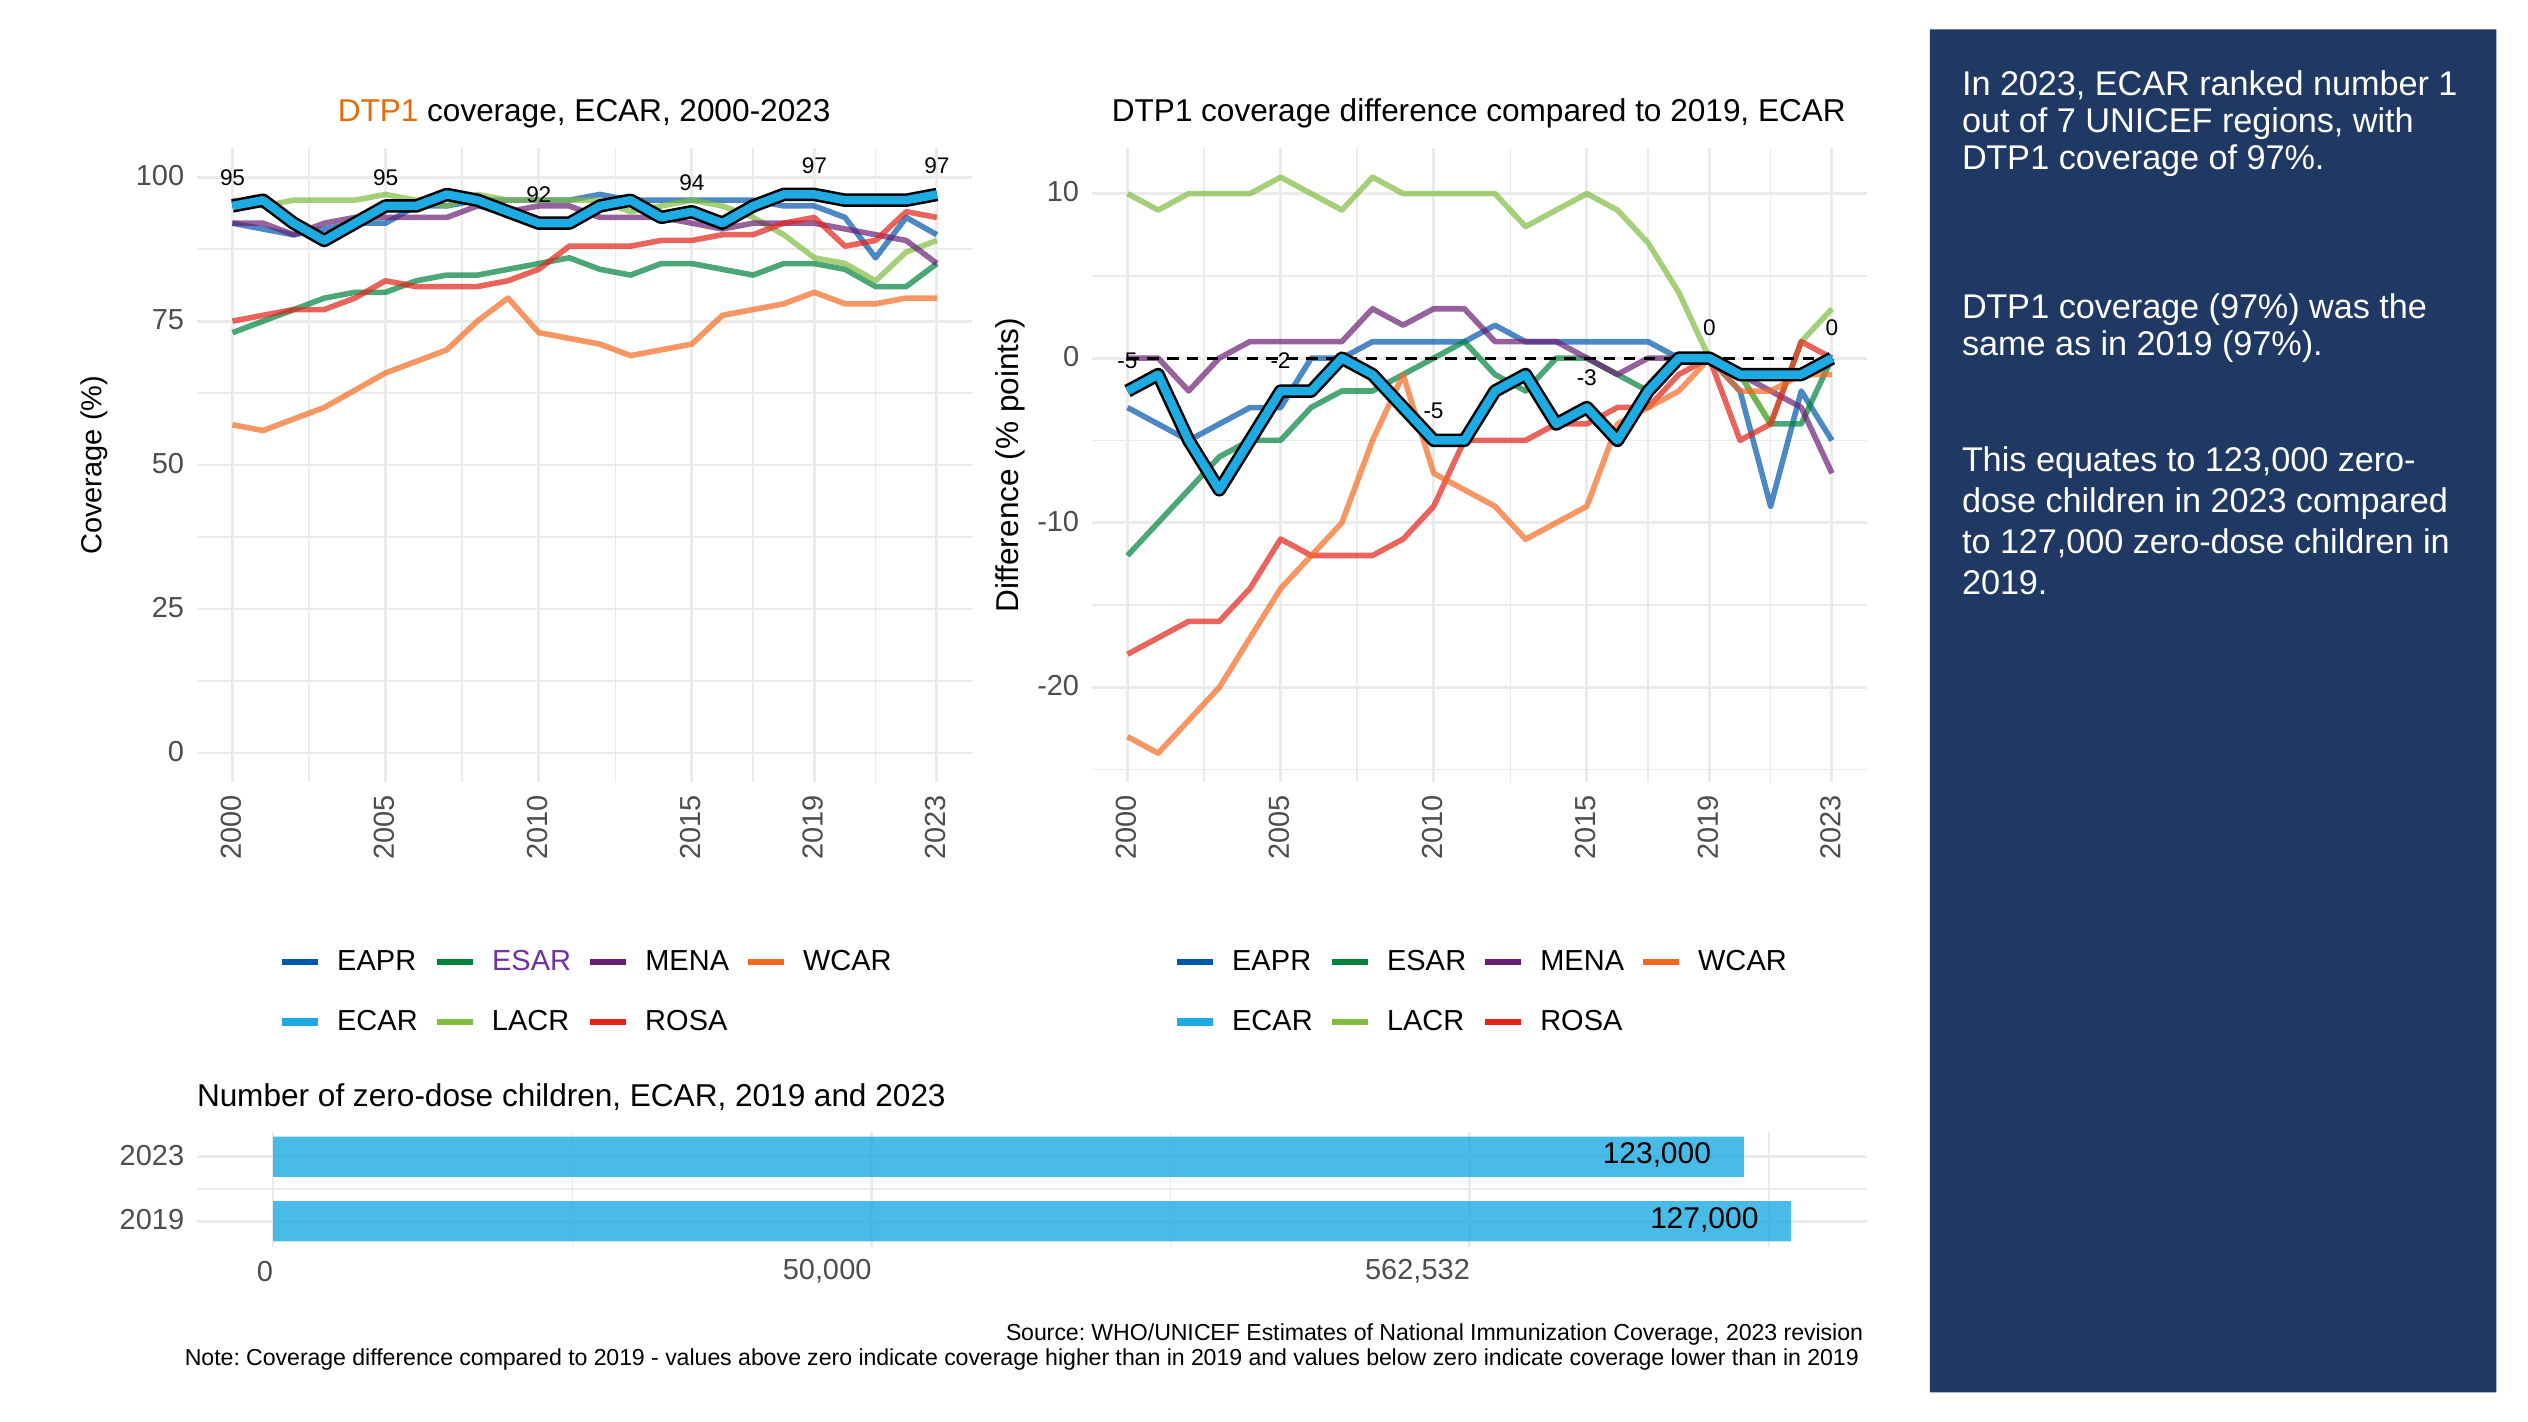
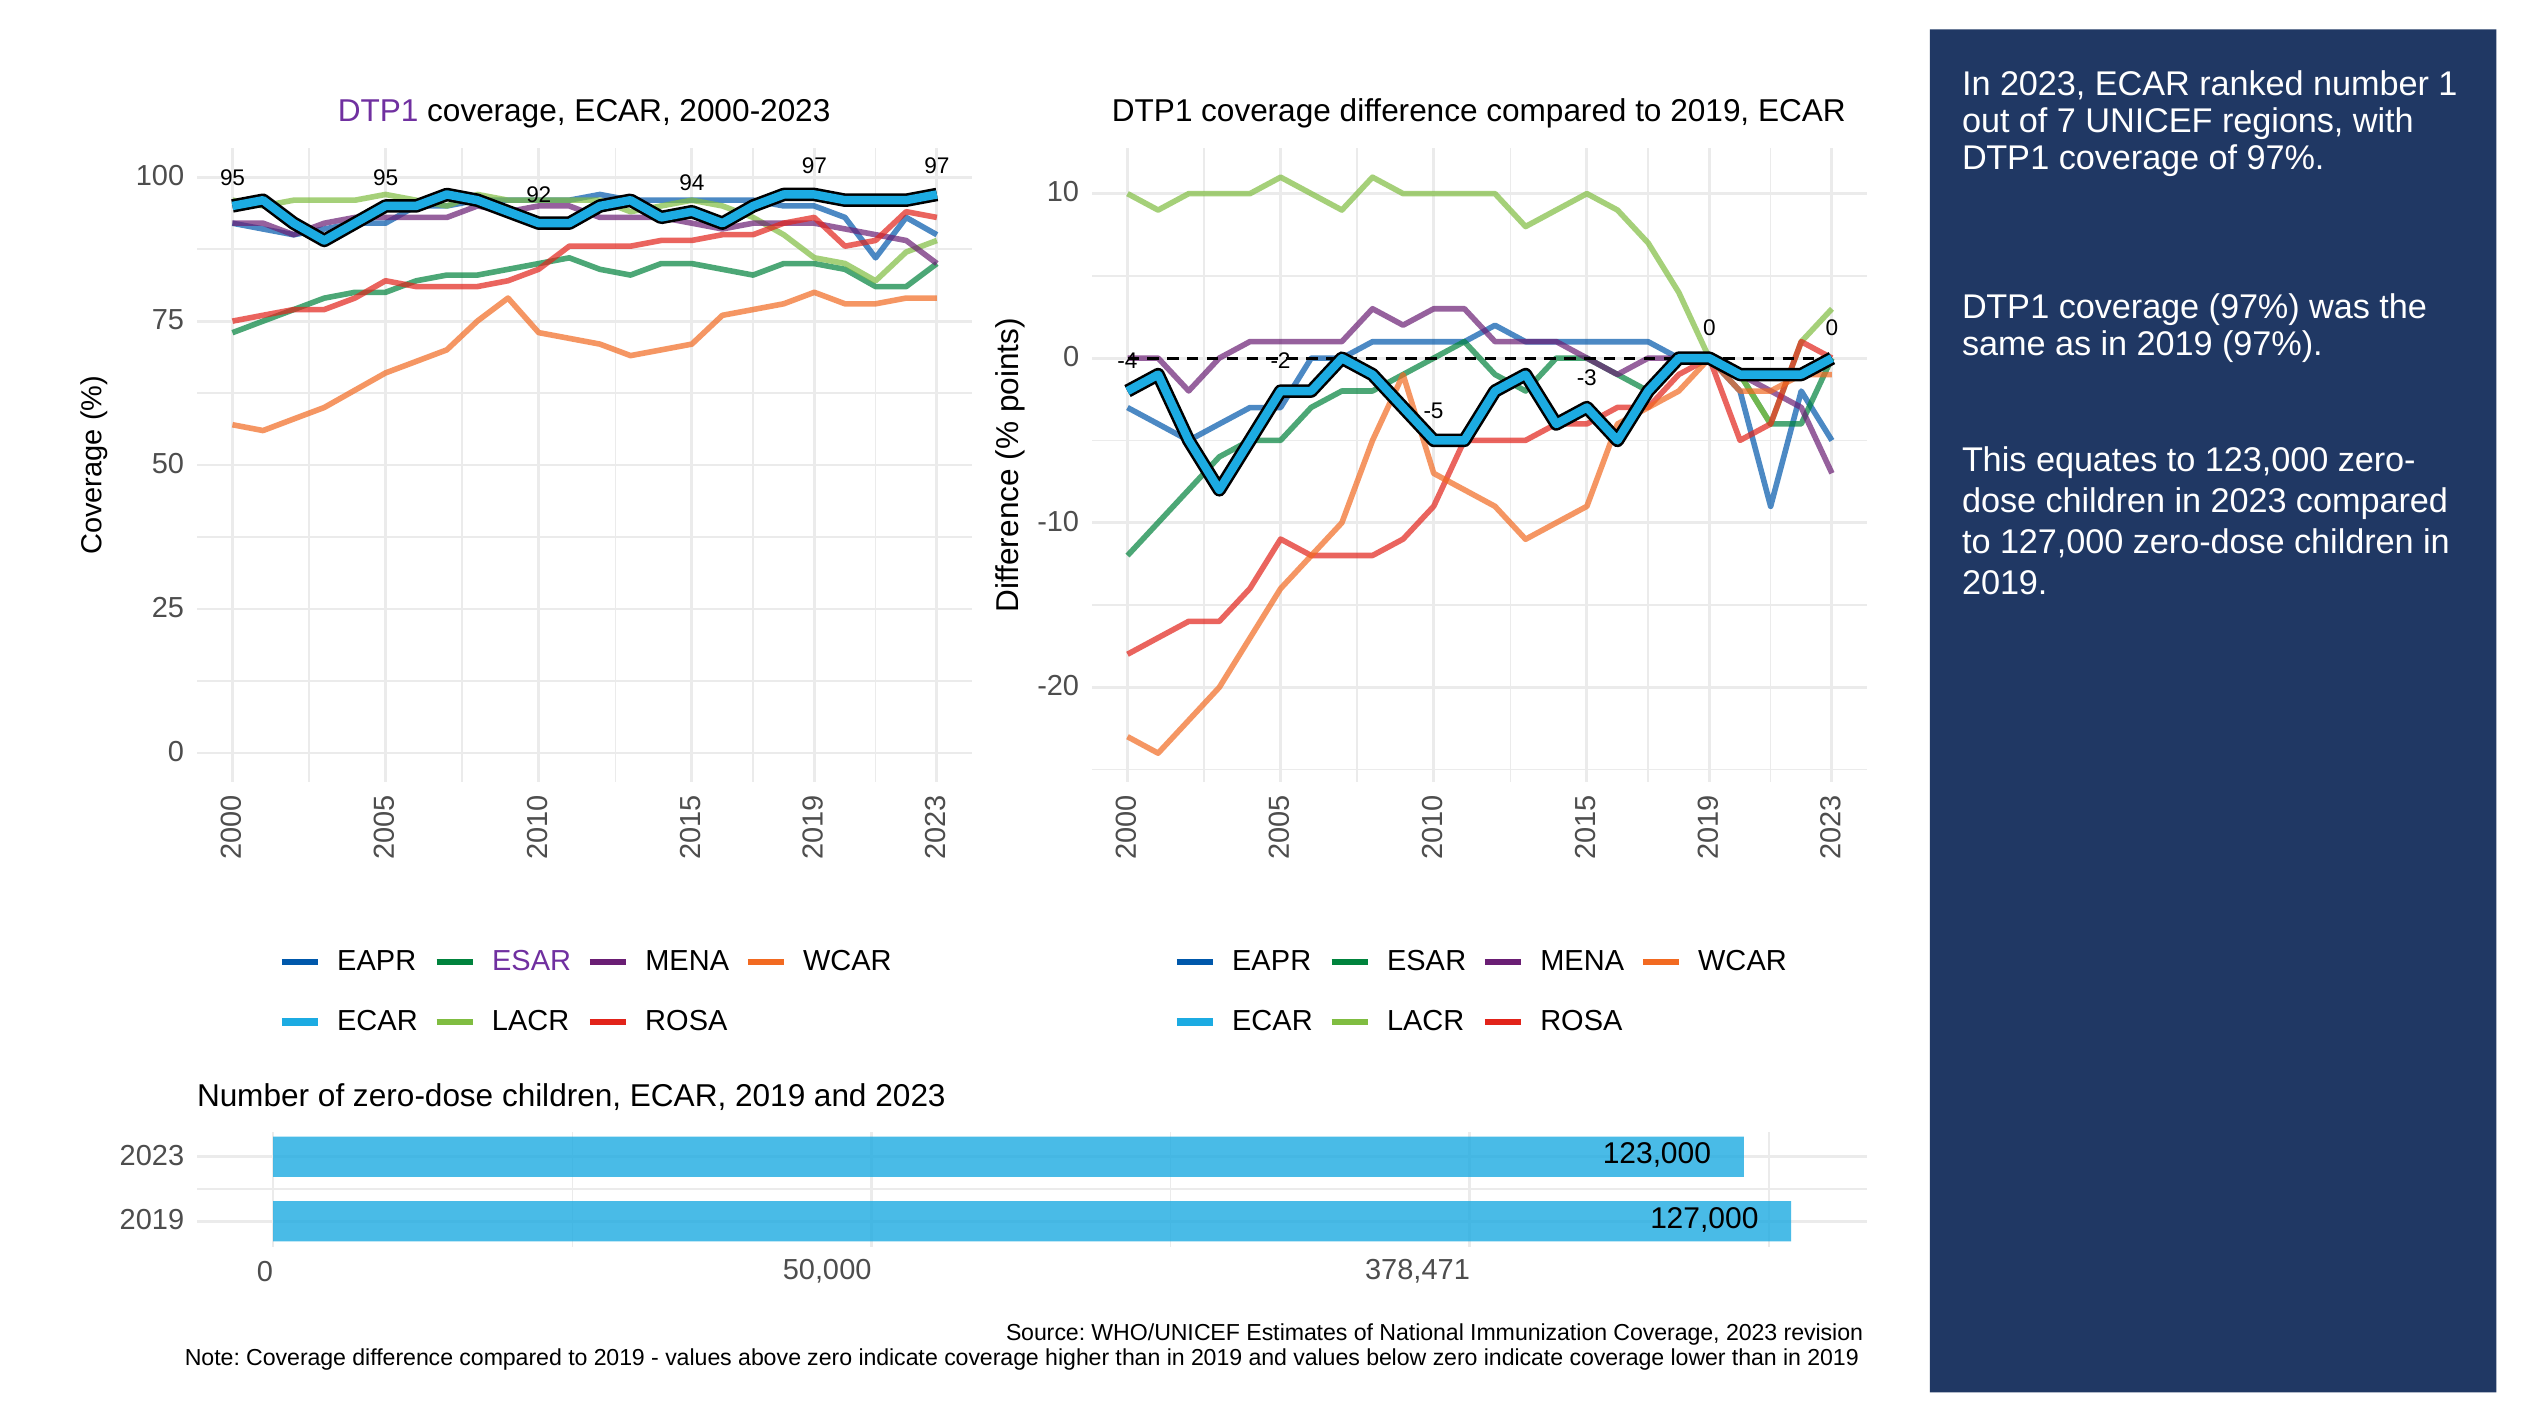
DTP1 at (378, 111) colour: orange -> purple
-5 at (1127, 361): -5 -> -4
562,532: 562,532 -> 378,471
